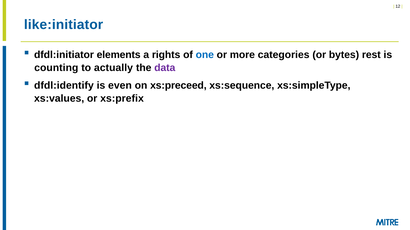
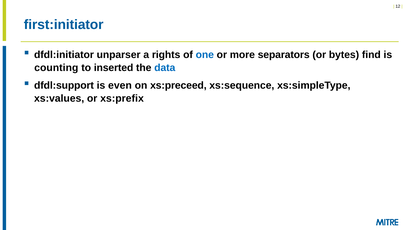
like:initiator: like:initiator -> first:initiator
elements: elements -> unparser
categories: categories -> separators
rest: rest -> find
actually: actually -> inserted
data colour: purple -> blue
dfdl:identify: dfdl:identify -> dfdl:support
